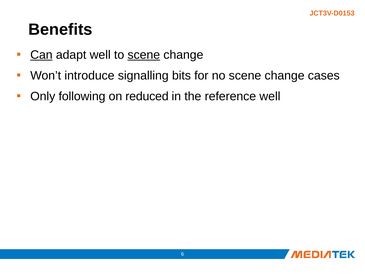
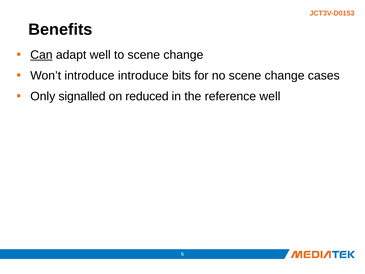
scene at (144, 55) underline: present -> none
introduce signalling: signalling -> introduce
following: following -> signalled
